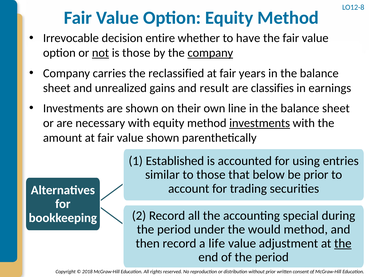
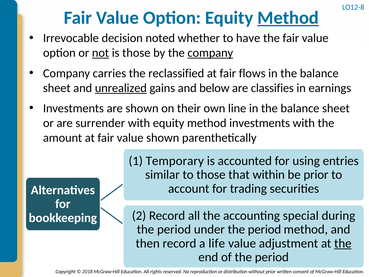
Method at (288, 18) underline: none -> present
entire: entire -> noted
years: years -> flows
unrealized underline: none -> present
result: result -> below
necessary: necessary -> surrender
investments at (260, 123) underline: present -> none
Established: Established -> Temporary
below: below -> within
under the would: would -> period
